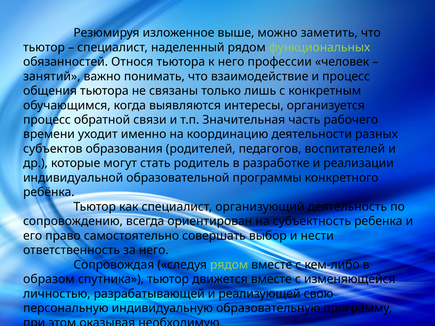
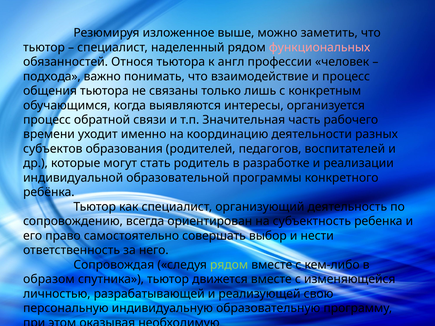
функциональных colour: light green -> pink
к него: него -> англ
занятий: занятий -> подхода
